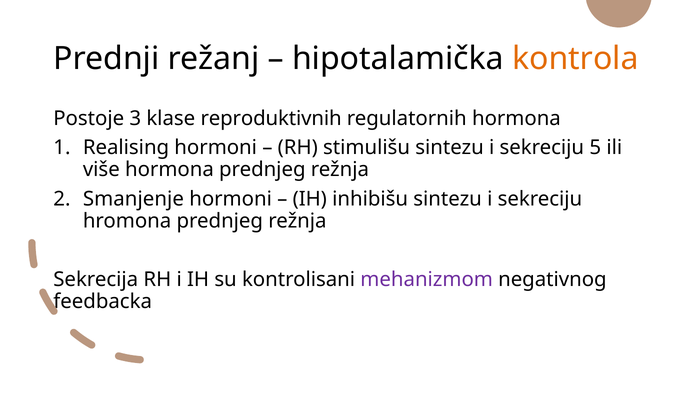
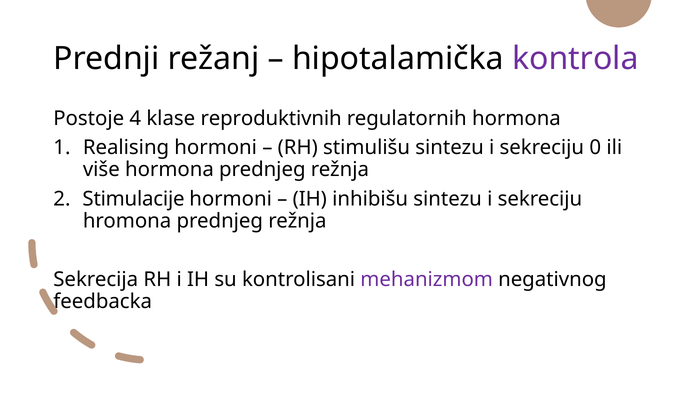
kontrola colour: orange -> purple
3: 3 -> 4
5: 5 -> 0
Smanjenje: Smanjenje -> Stimulacije
